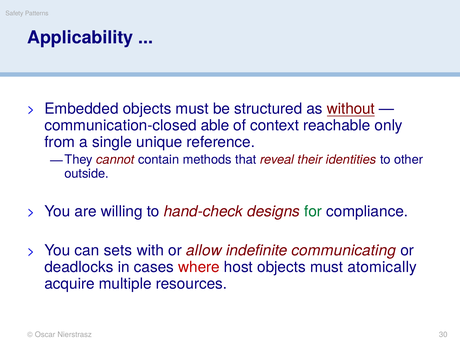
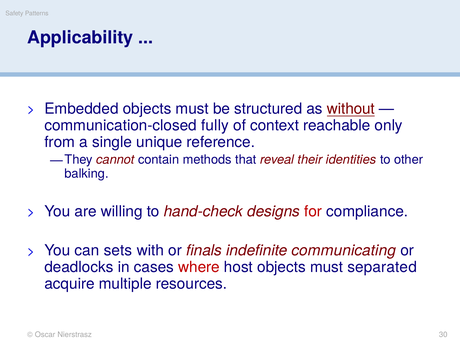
able: able -> fully
outside: outside -> balking
for colour: green -> red
allow: allow -> finals
atomically: atomically -> separated
